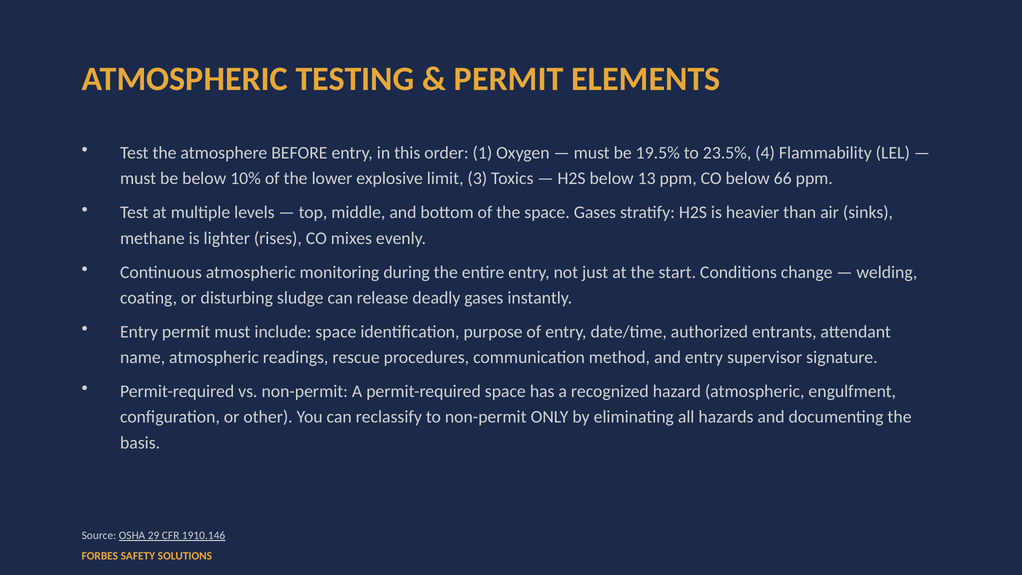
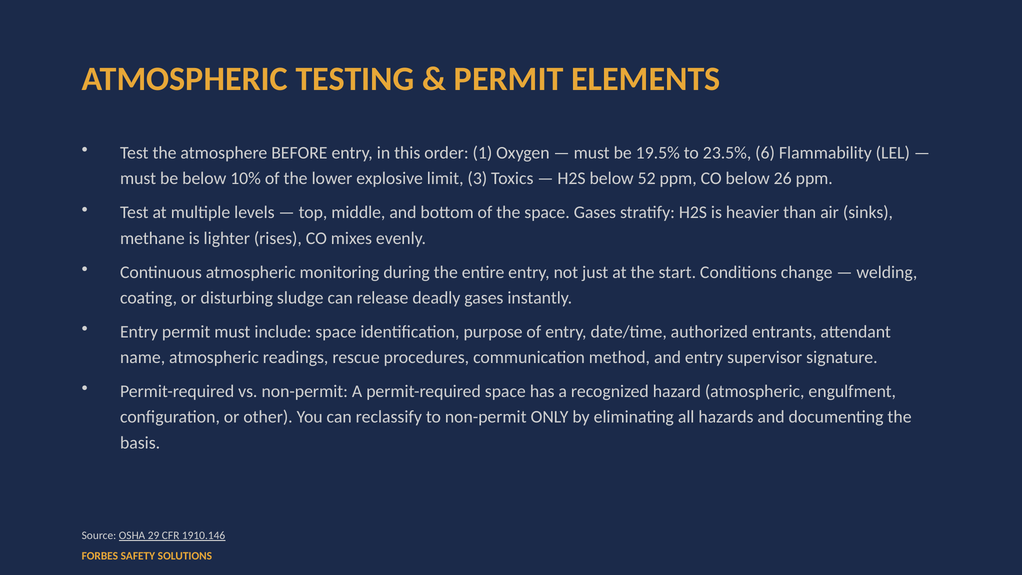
4: 4 -> 6
13: 13 -> 52
66: 66 -> 26
